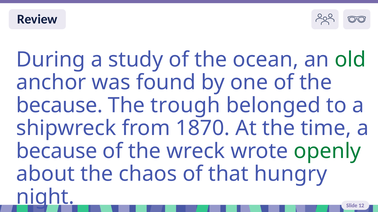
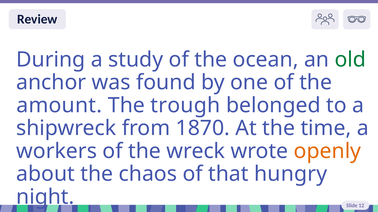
because at (59, 106): because -> amount
because at (57, 152): because -> workers
openly colour: green -> orange
